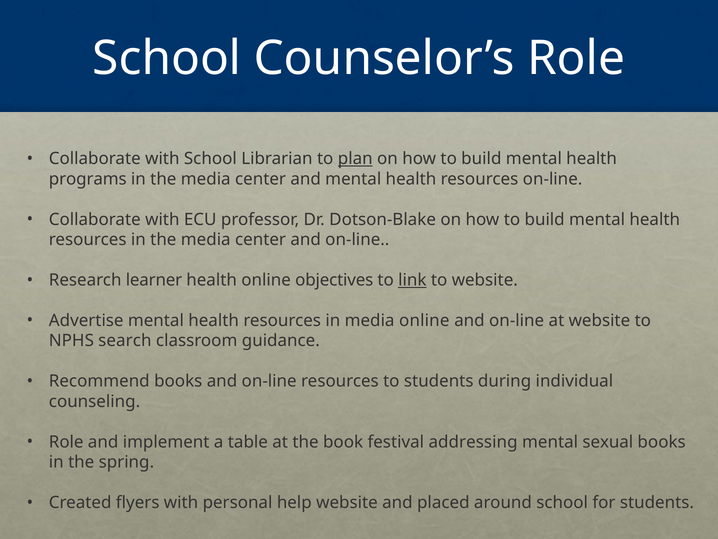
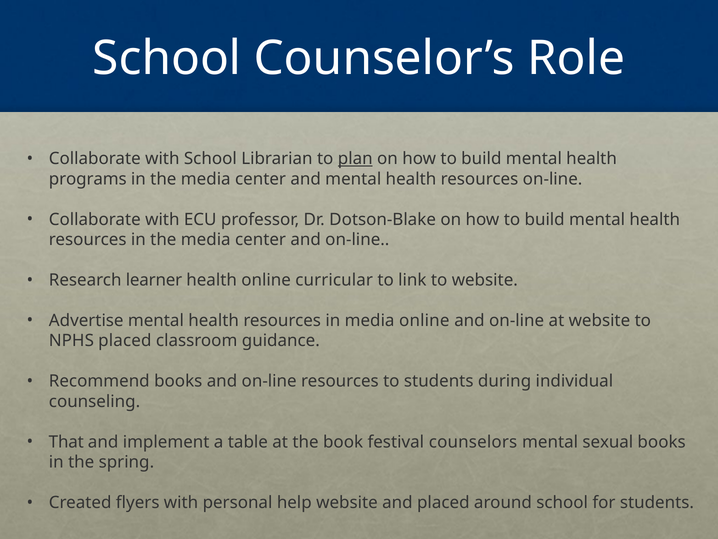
objectives: objectives -> curricular
link underline: present -> none
NPHS search: search -> placed
Role at (66, 442): Role -> That
addressing: addressing -> counselors
